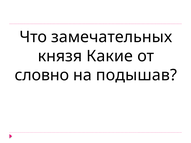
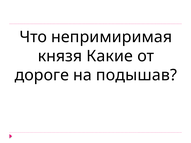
замечательных: замечательных -> непримиримая
словно: словно -> дороге
